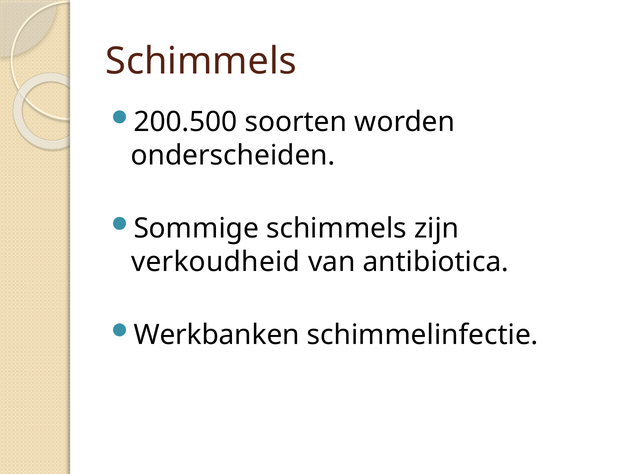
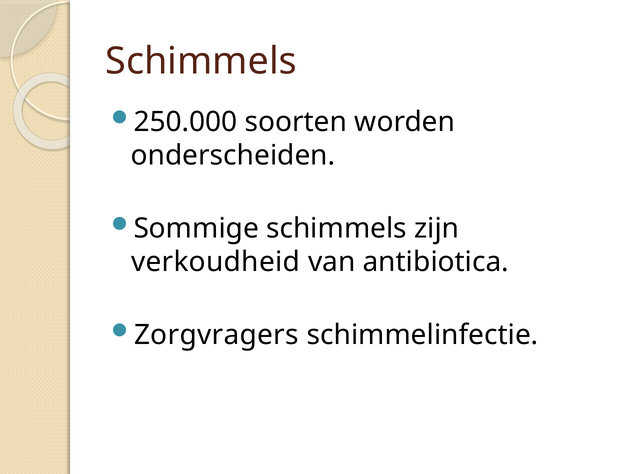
200.500: 200.500 -> 250.000
Werkbanken: Werkbanken -> Zorgvragers
